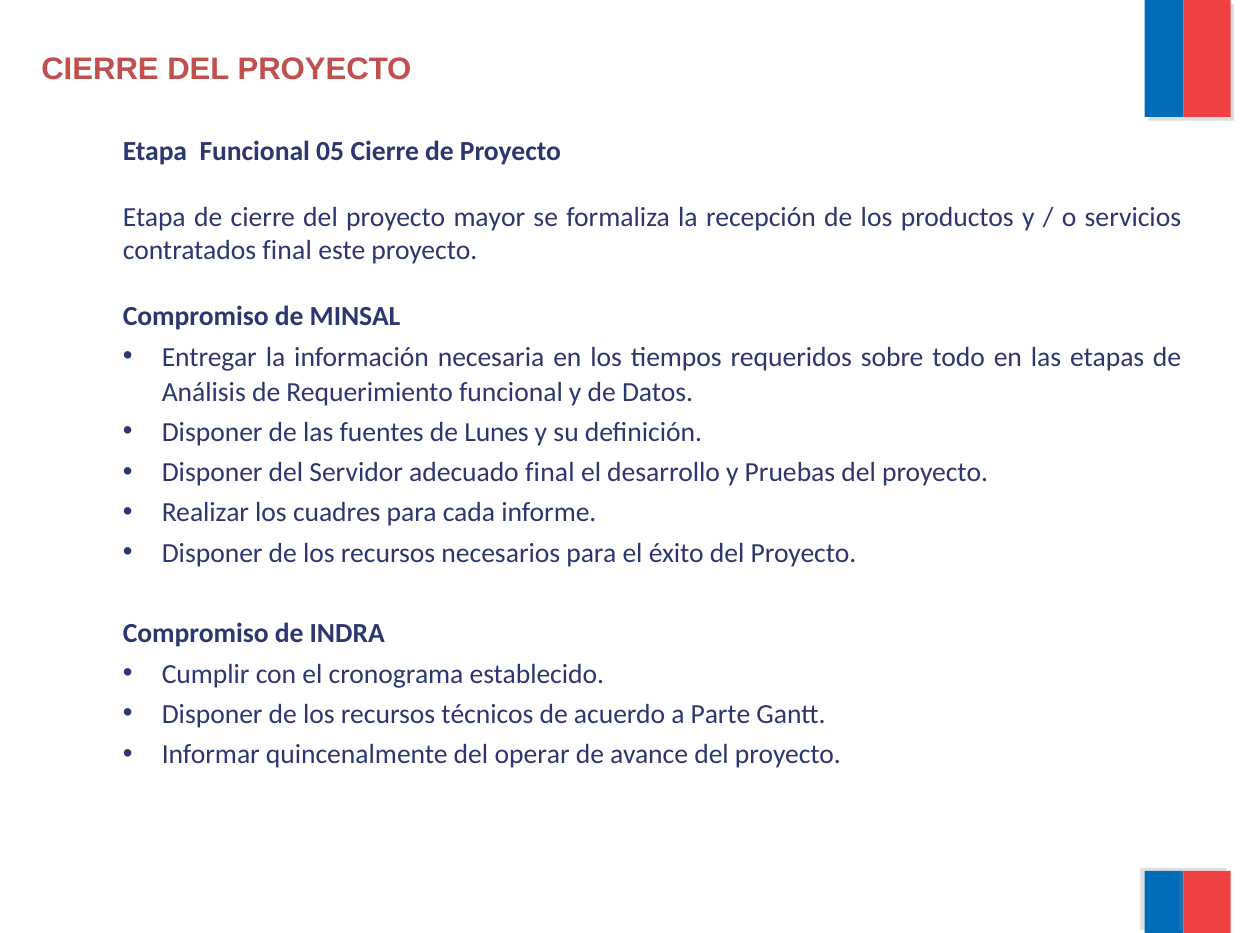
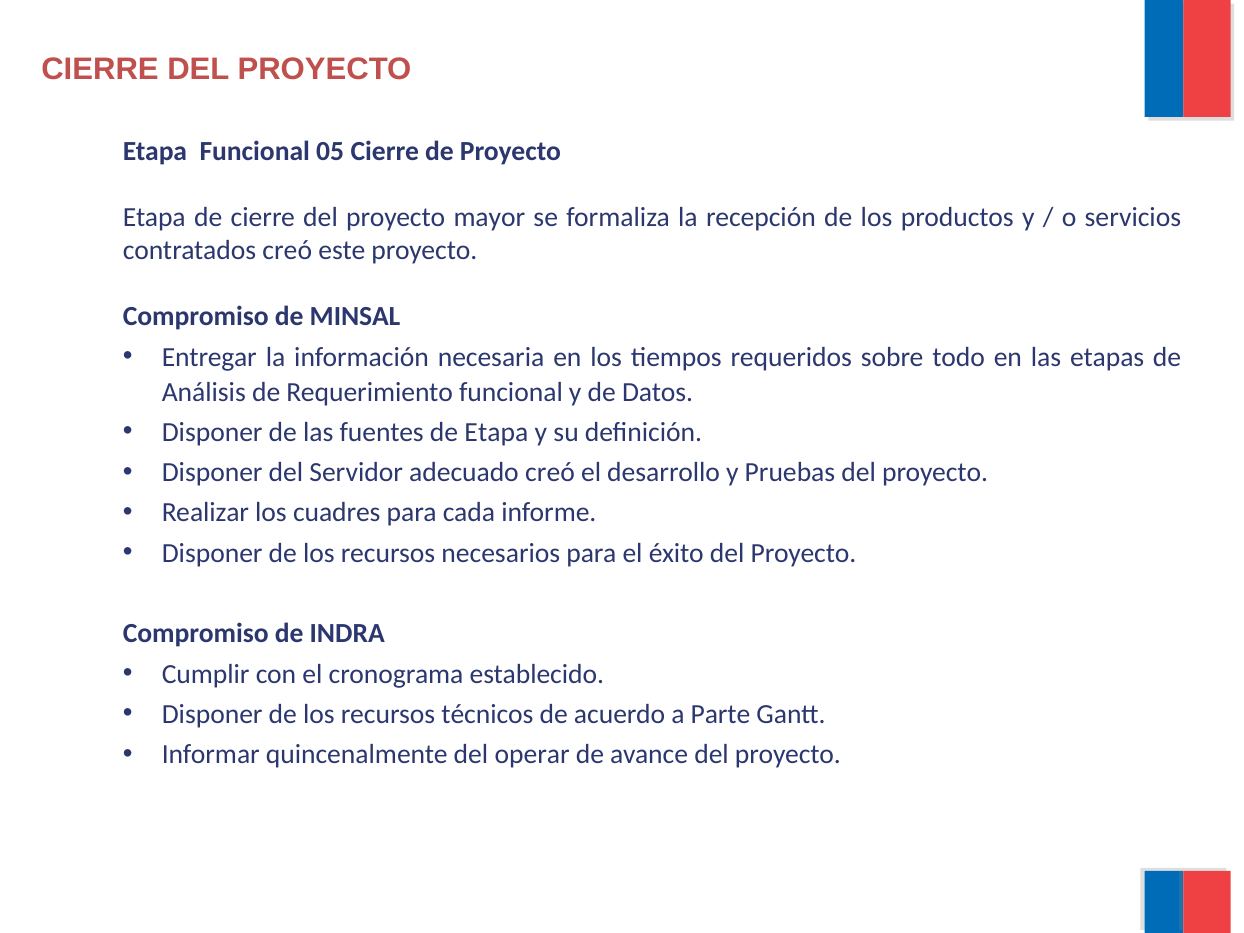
contratados final: final -> creó
de Lunes: Lunes -> Etapa
adecuado final: final -> creó
